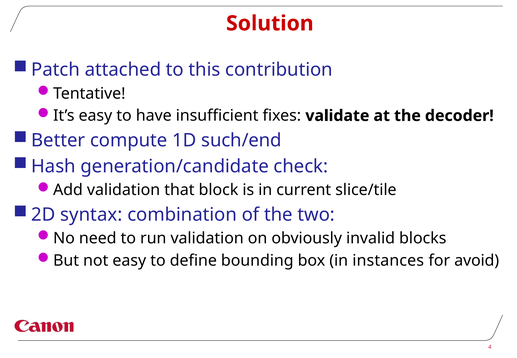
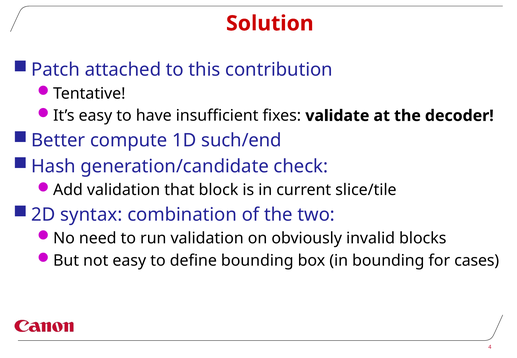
in instances: instances -> bounding
avoid: avoid -> cases
